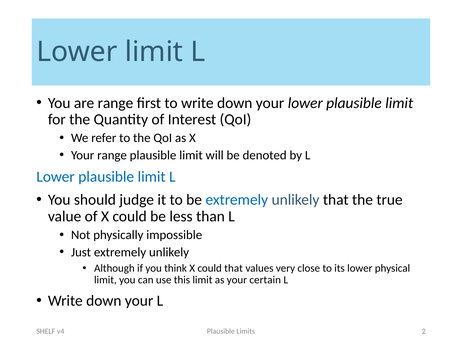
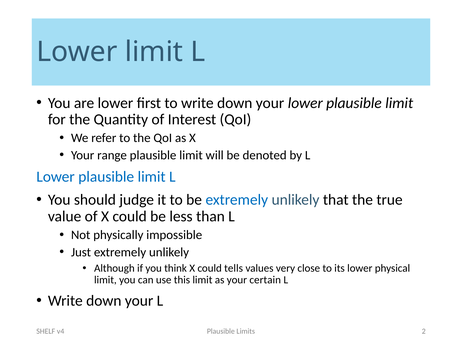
are range: range -> lower
could that: that -> tells
